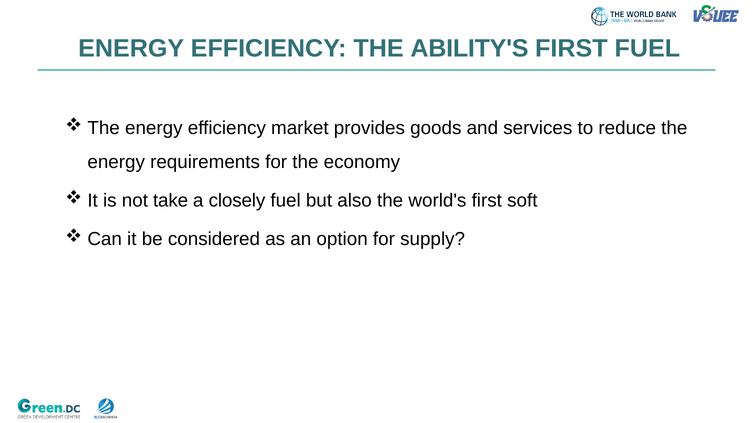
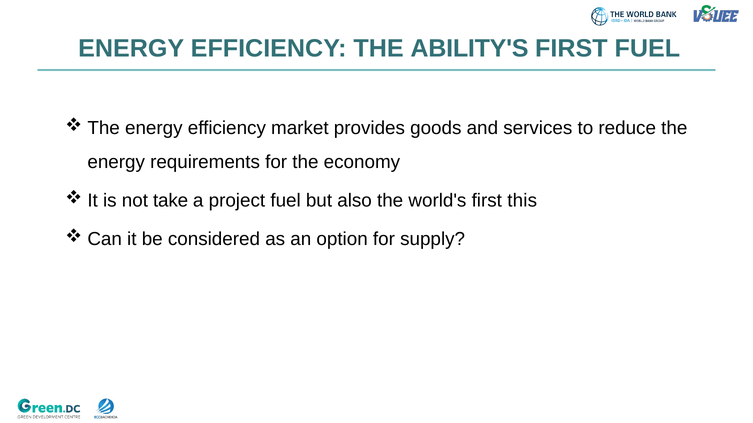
closely: closely -> project
soft: soft -> this
